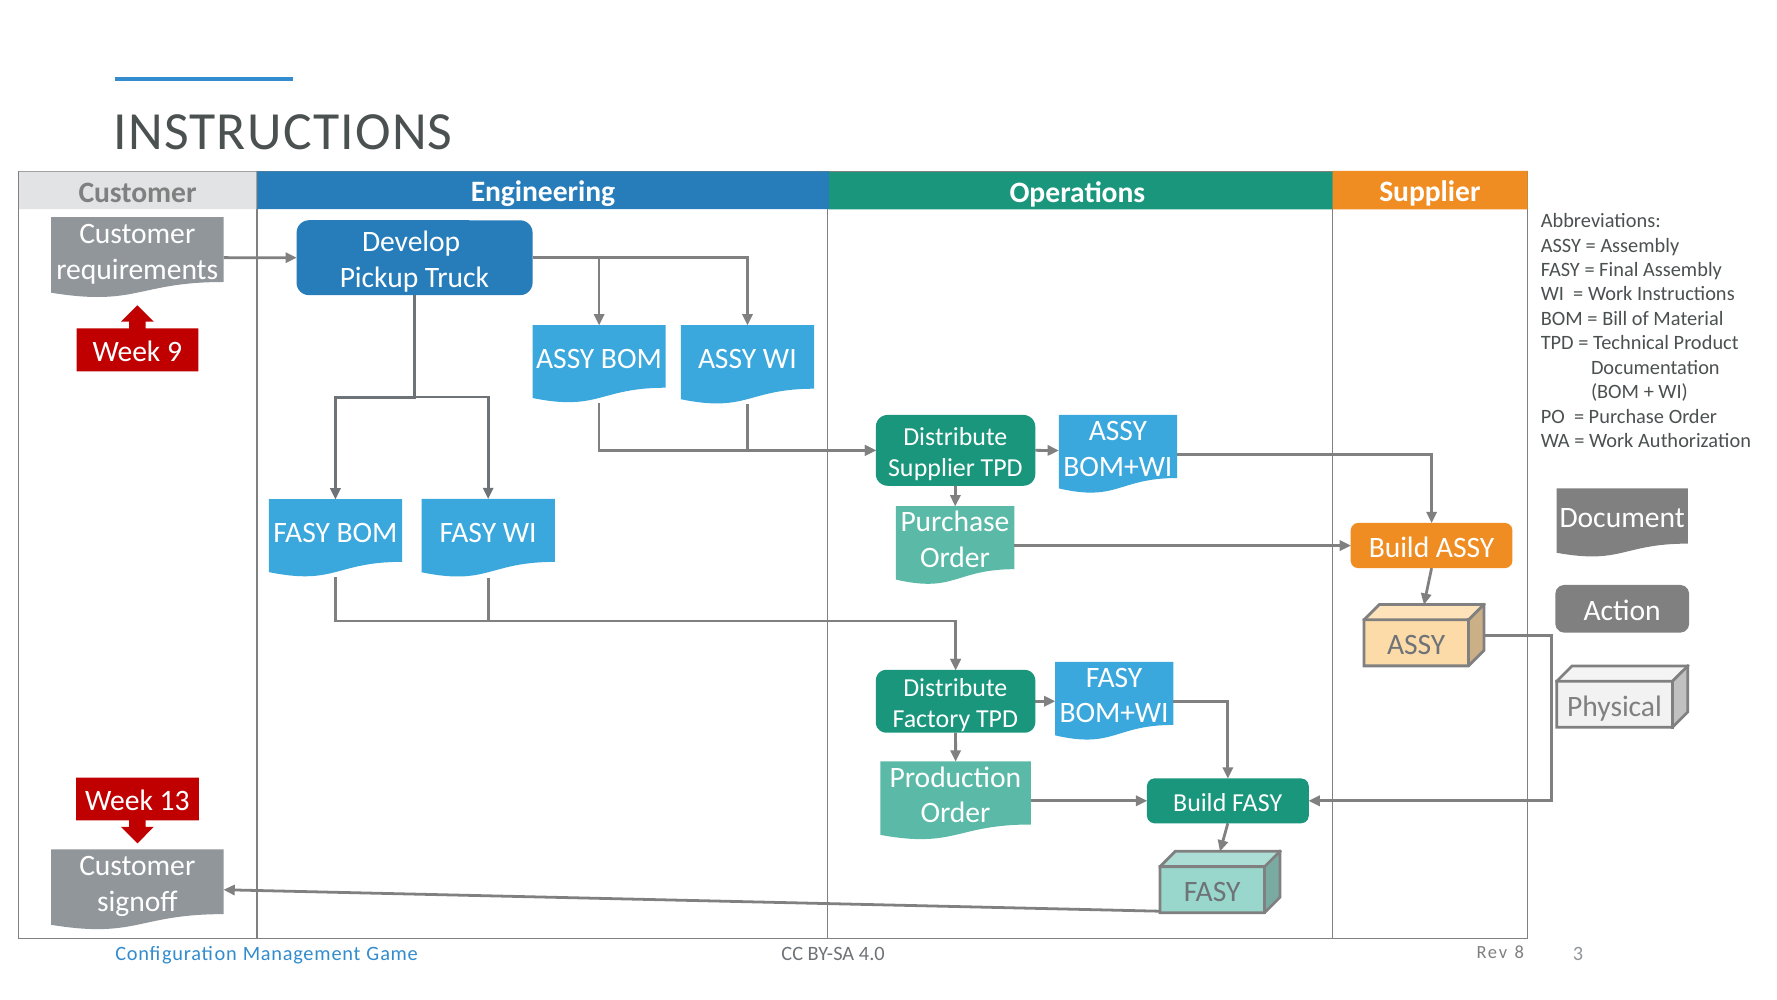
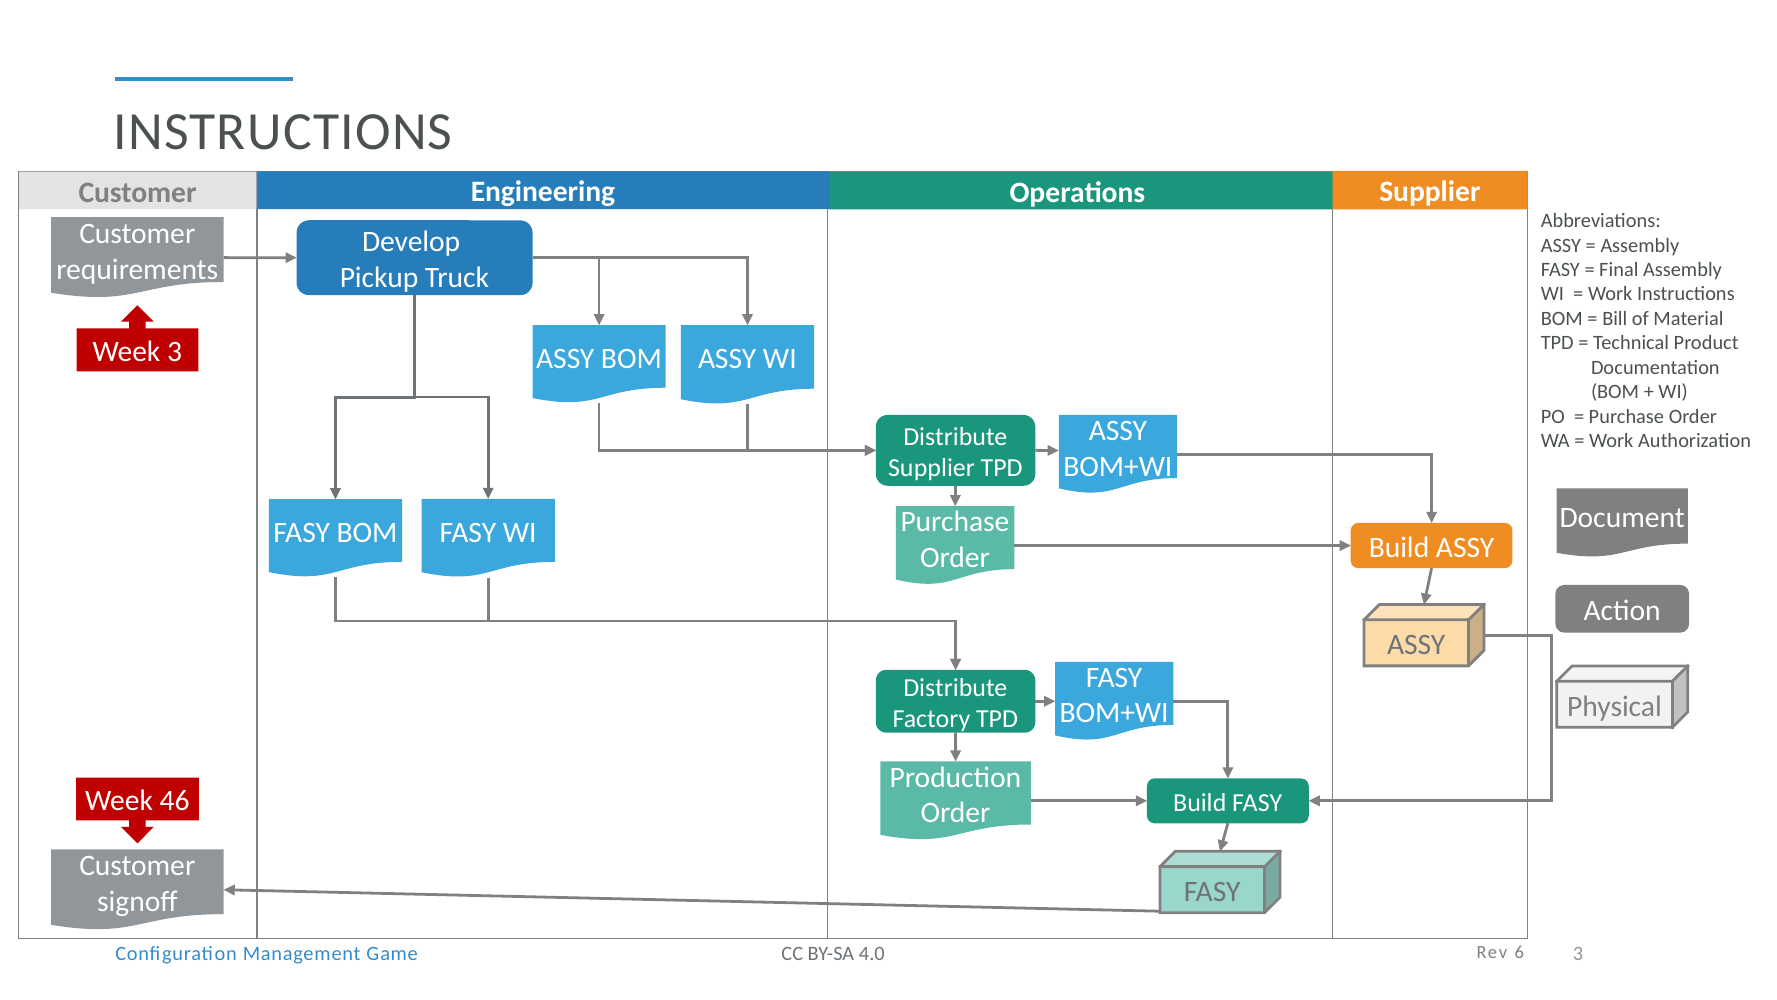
Week 9: 9 -> 3
13: 13 -> 46
8: 8 -> 6
